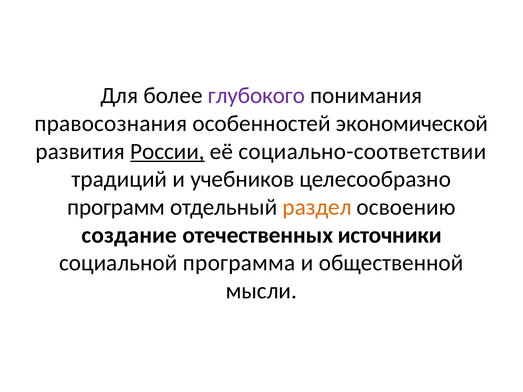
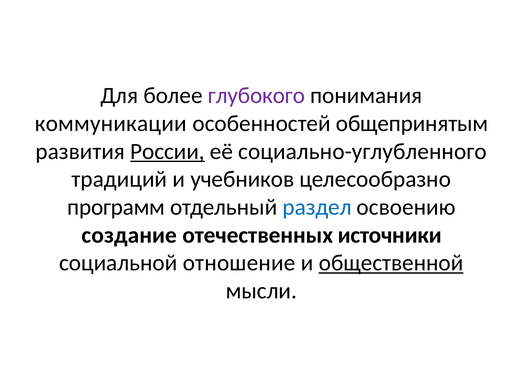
правосознания: правосознания -> коммуникации
экономической: экономической -> общепринятым
социально-соответствии: социально-соответствии -> социально-углубленного
раздел colour: orange -> blue
программа: программа -> отношение
общественной underline: none -> present
